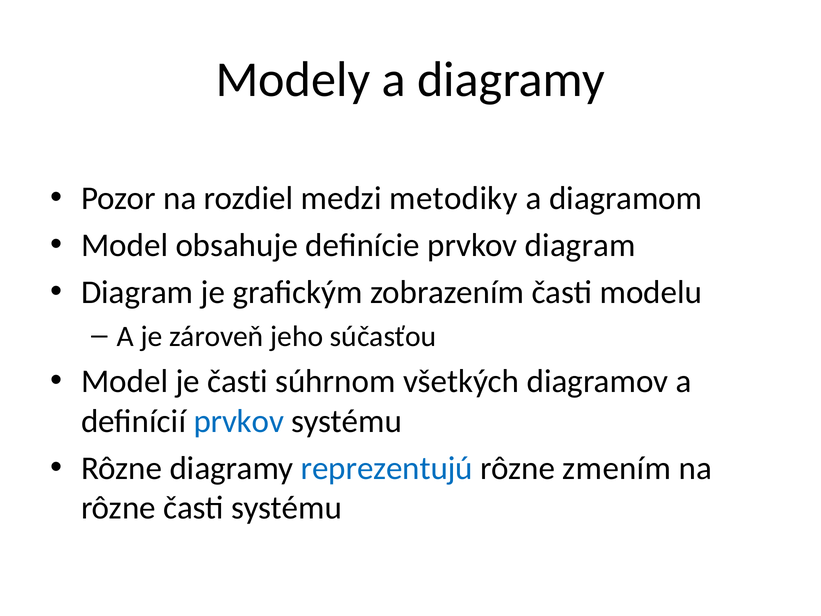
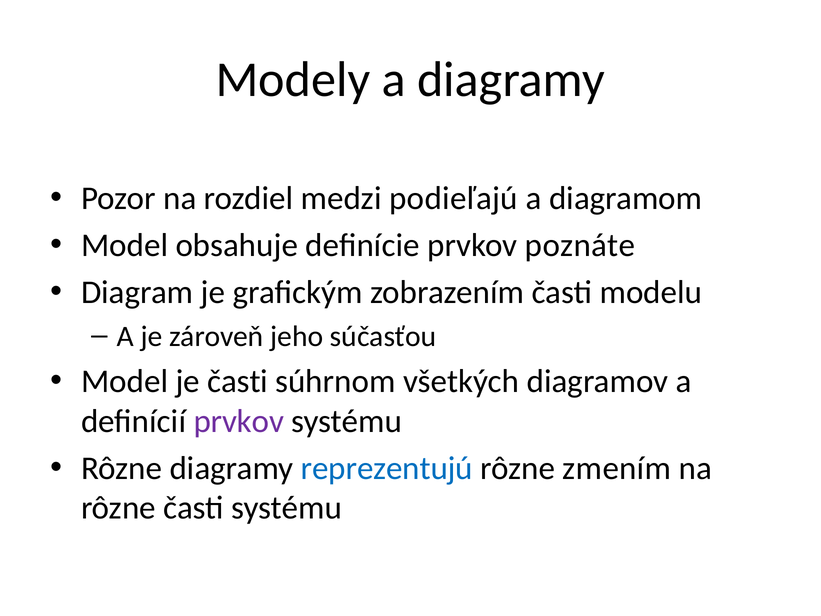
metodiky: metodiky -> podieľajú
prvkov diagram: diagram -> poznáte
prvkov at (239, 421) colour: blue -> purple
